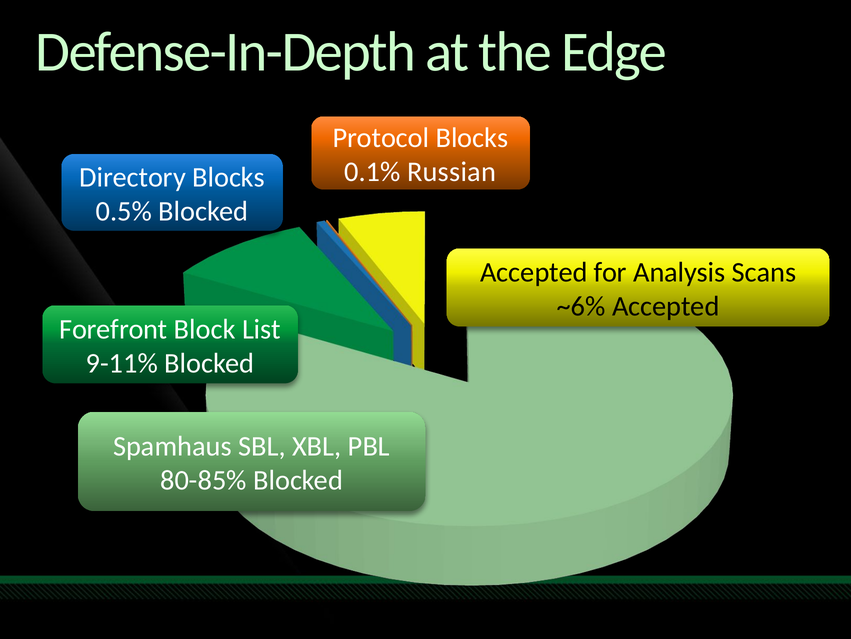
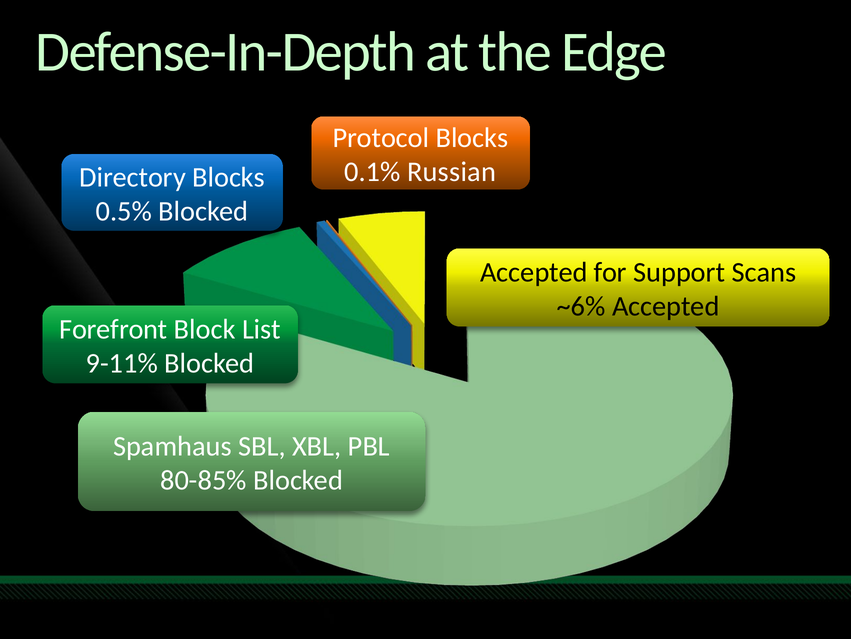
Analysis: Analysis -> Support
